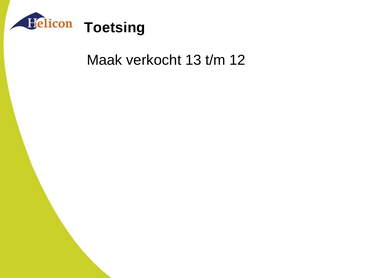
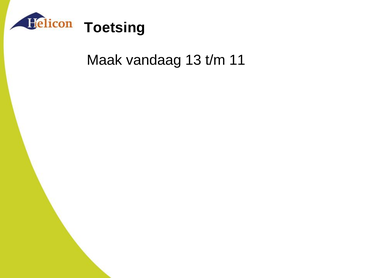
verkocht: verkocht -> vandaag
12: 12 -> 11
